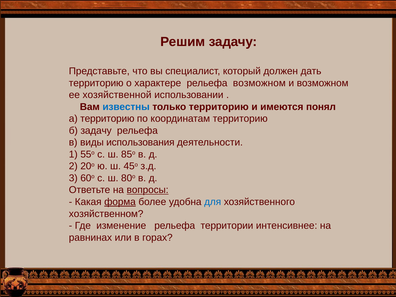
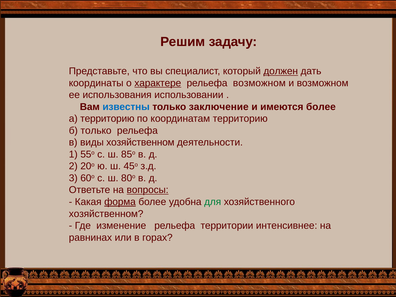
должен underline: none -> present
территорию at (96, 83): территорию -> координаты
характере underline: none -> present
хозяйственной: хозяйственной -> использования
только территорию: территорию -> заключение
имеются понял: понял -> более
б задачу: задачу -> только
виды использования: использования -> хозяйственном
для colour: blue -> green
